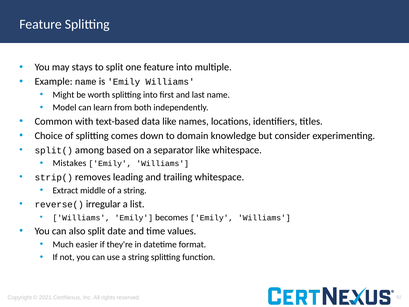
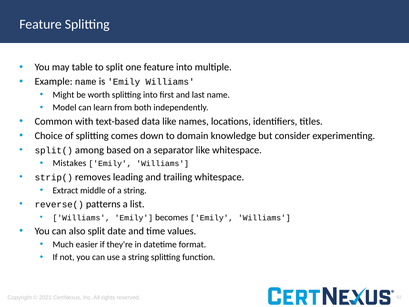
stays: stays -> table
irregular: irregular -> patterns
